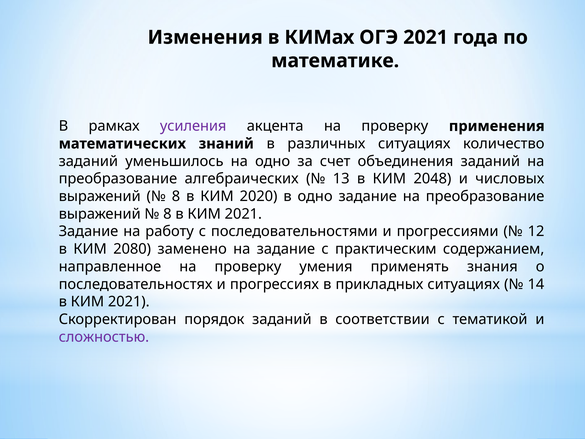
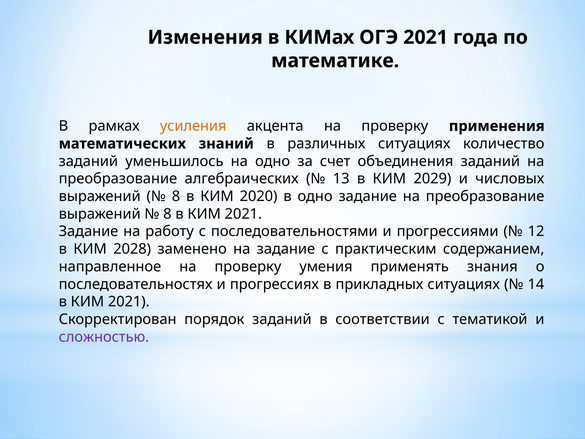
усиления colour: purple -> orange
2048: 2048 -> 2029
2080: 2080 -> 2028
